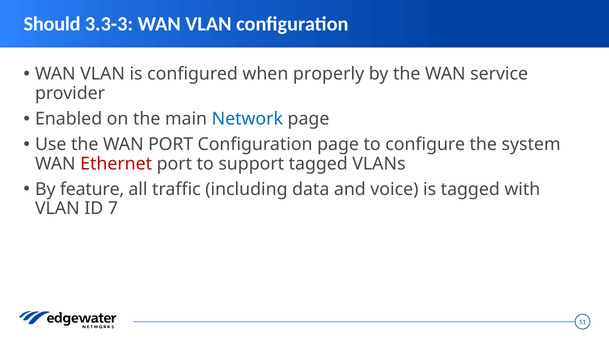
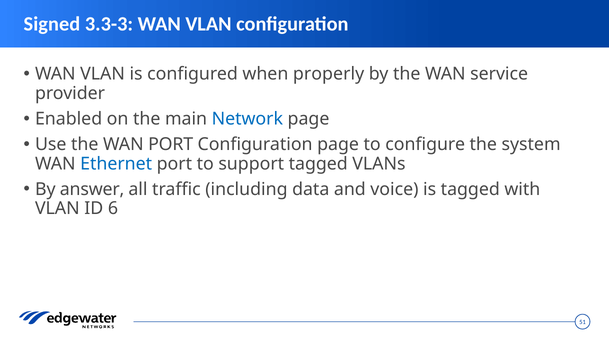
Should: Should -> Signed
Ethernet colour: red -> blue
feature: feature -> answer
7: 7 -> 6
